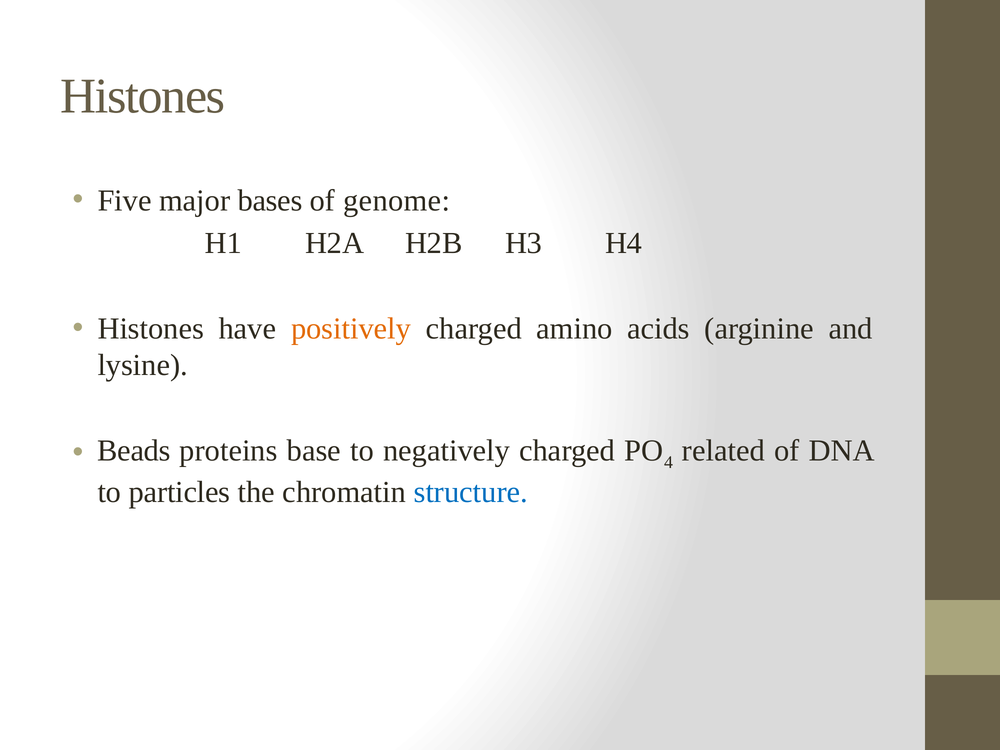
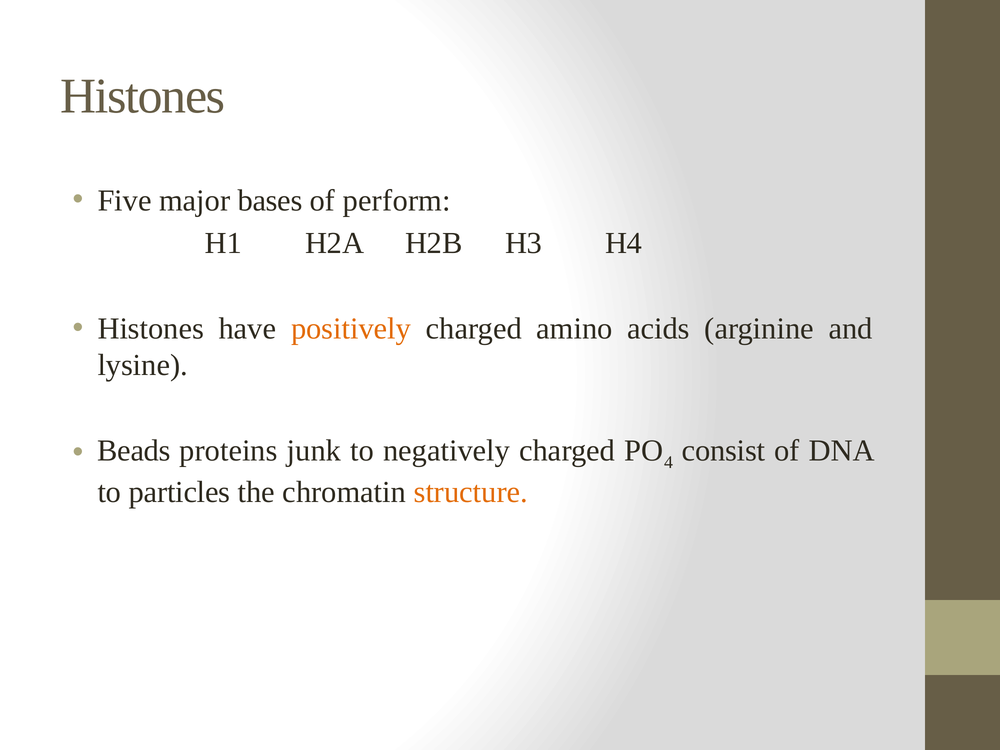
genome: genome -> perform
base: base -> junk
related: related -> consist
structure colour: blue -> orange
